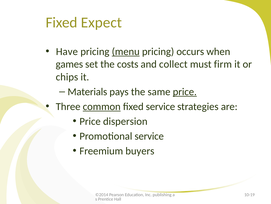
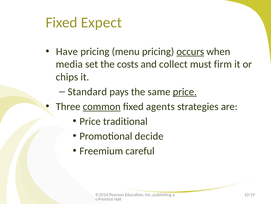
menu underline: present -> none
occurs underline: none -> present
games: games -> media
Materials: Materials -> Standard
fixed service: service -> agents
dispersion: dispersion -> traditional
Promotional service: service -> decide
buyers: buyers -> careful
